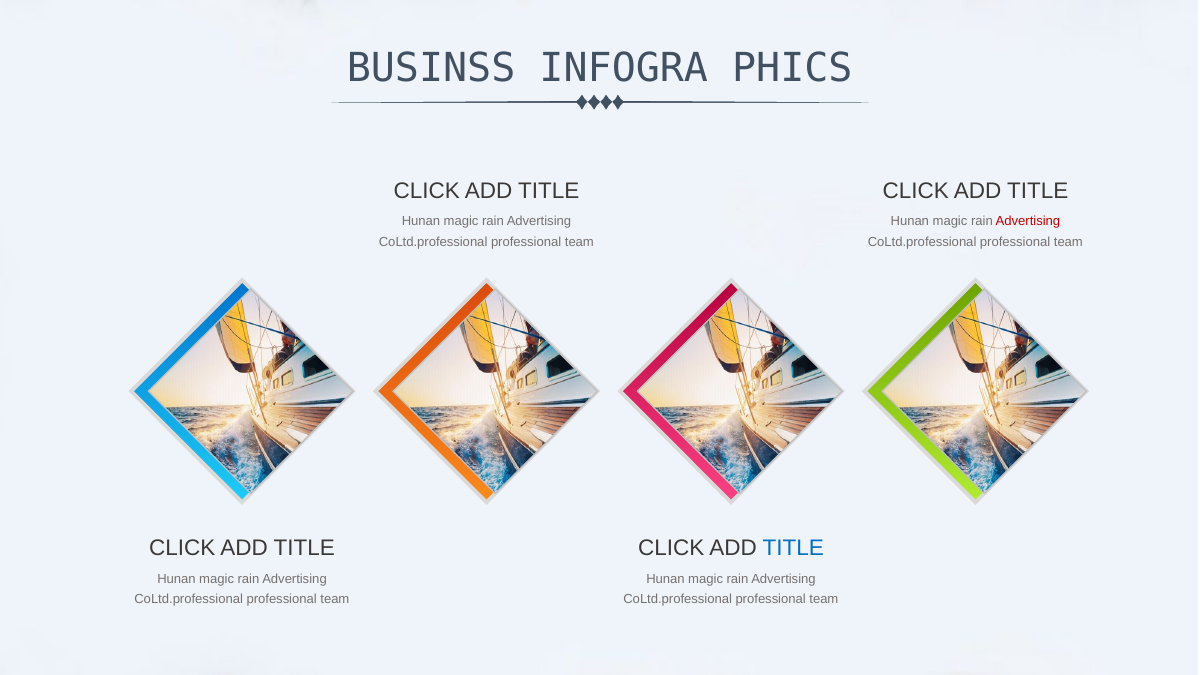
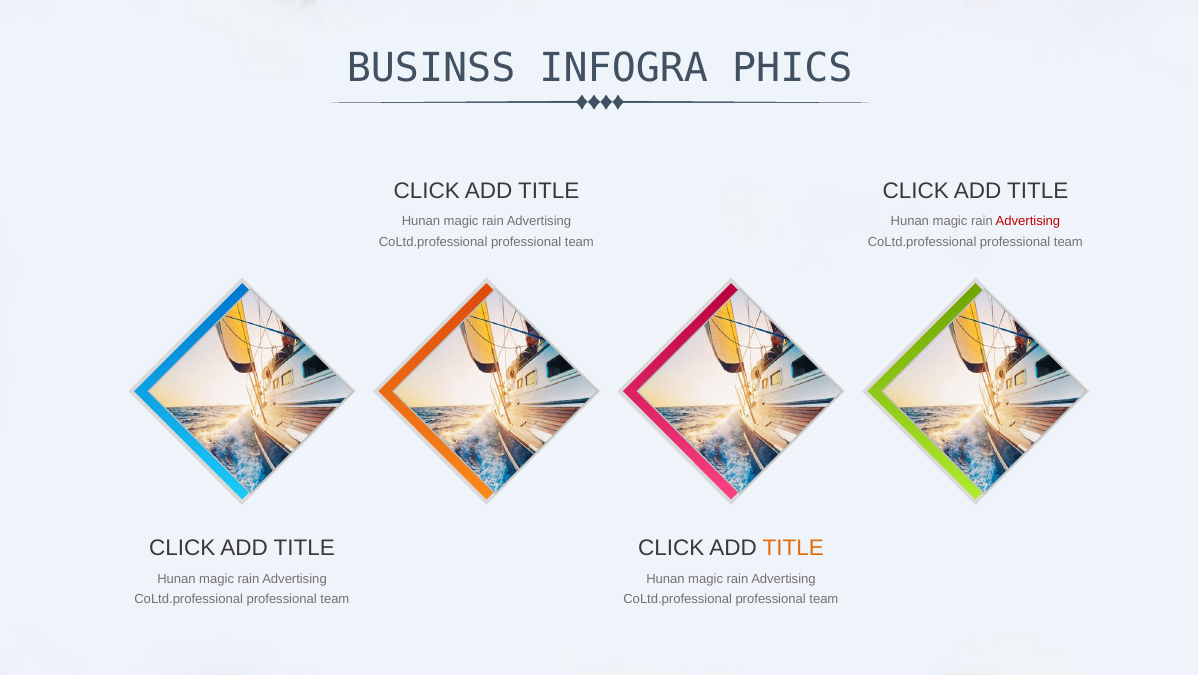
TITLE at (793, 548) colour: blue -> orange
